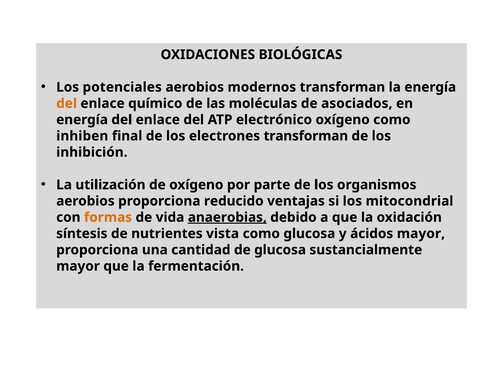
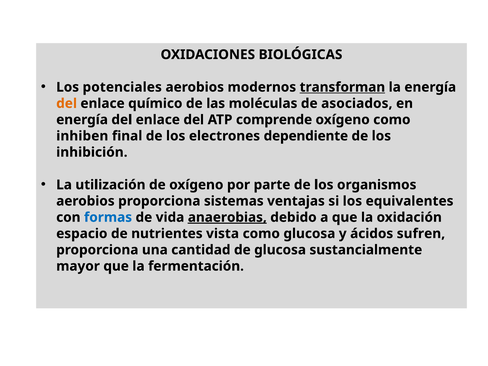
transforman at (342, 87) underline: none -> present
electrónico: electrónico -> comprende
electrones transforman: transforman -> dependiente
reducido: reducido -> sistemas
mitocondrial: mitocondrial -> equivalentes
formas colour: orange -> blue
síntesis: síntesis -> espacio
ácidos mayor: mayor -> sufren
